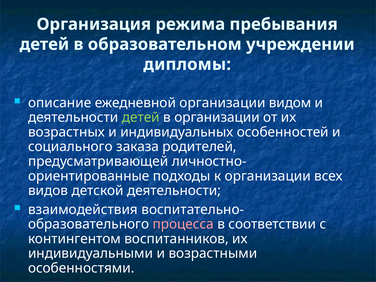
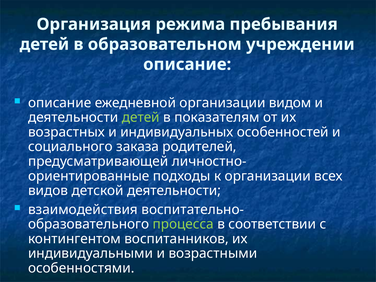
дипломы at (187, 64): дипломы -> описание
в организации: организации -> показателям
процесса colour: pink -> light green
